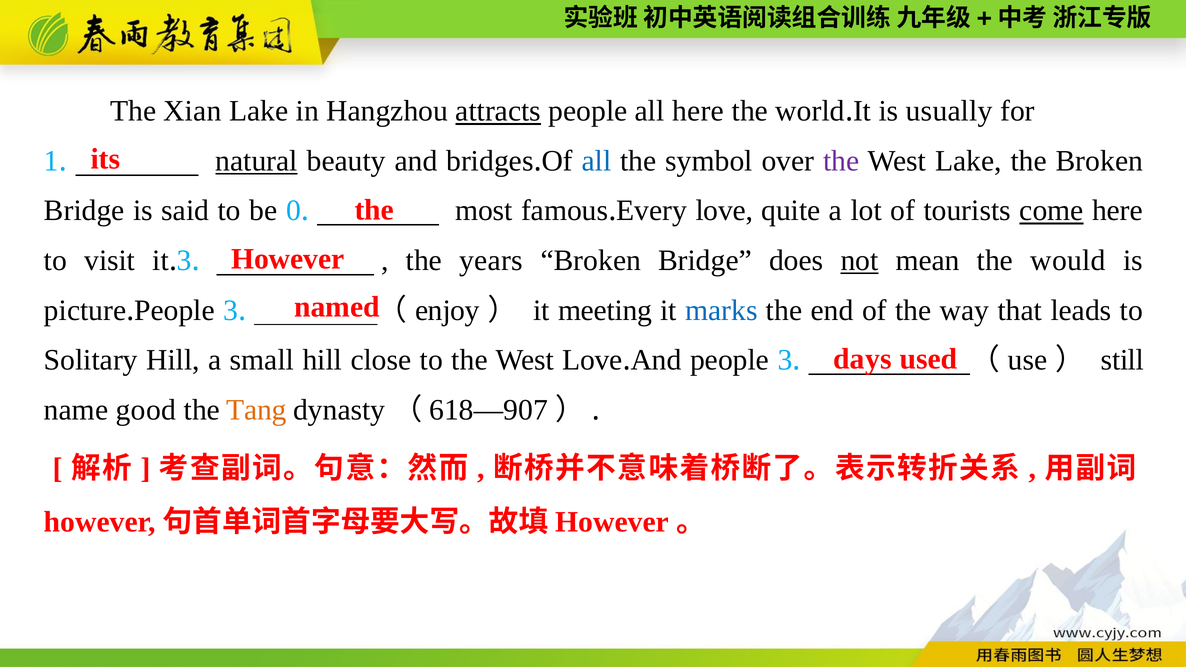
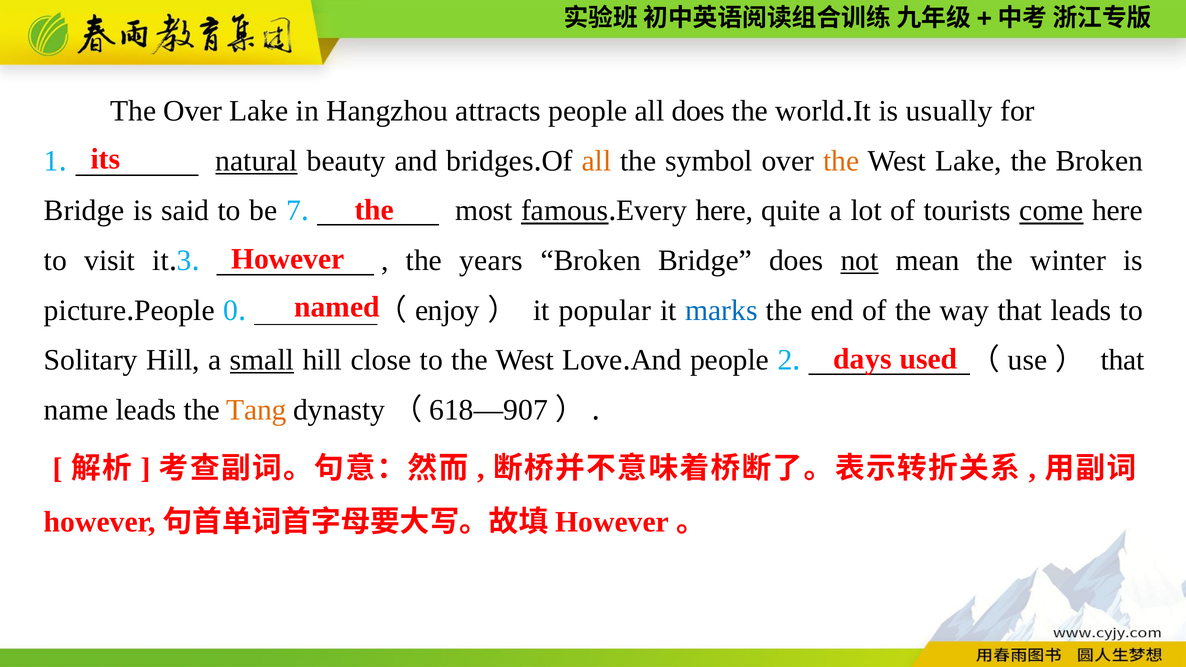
The Xian: Xian -> Over
attracts underline: present -> none
all here: here -> does
all at (597, 161) colour: blue -> orange
the at (841, 161) colour: purple -> orange
0: 0 -> 7
famous underline: none -> present
love at (724, 211): love -> here
would: would -> winter
3 at (231, 310): 3 -> 0
meeting: meeting -> popular
small underline: none -> present
And people 3: 3 -> 2
still at (1123, 360): still -> that
name good: good -> leads
